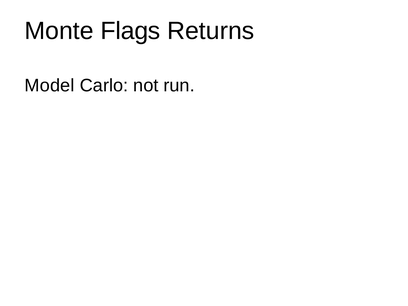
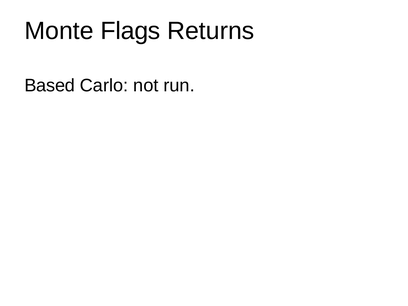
Model: Model -> Based
